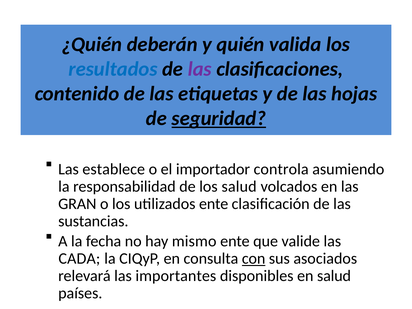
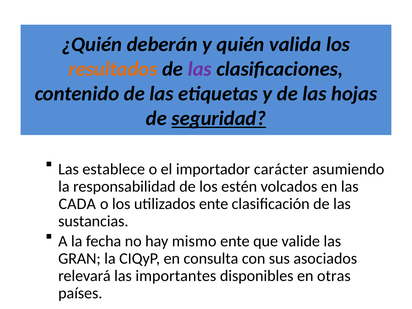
resultados colour: blue -> orange
controla: controla -> carácter
los salud: salud -> estén
GRAN: GRAN -> CADA
CADA: CADA -> GRAN
con underline: present -> none
en salud: salud -> otras
